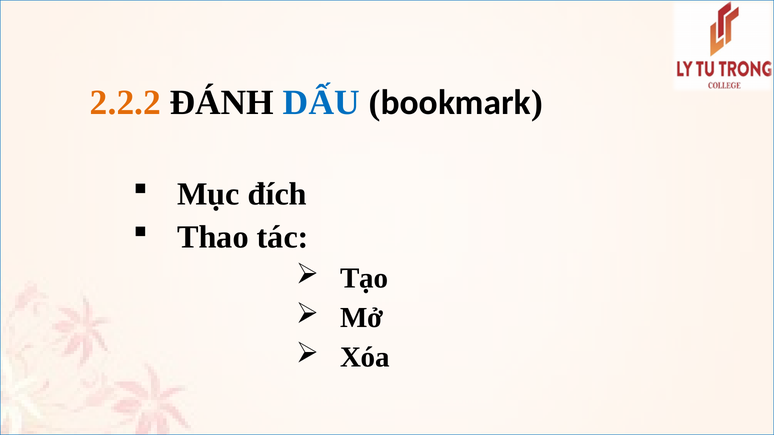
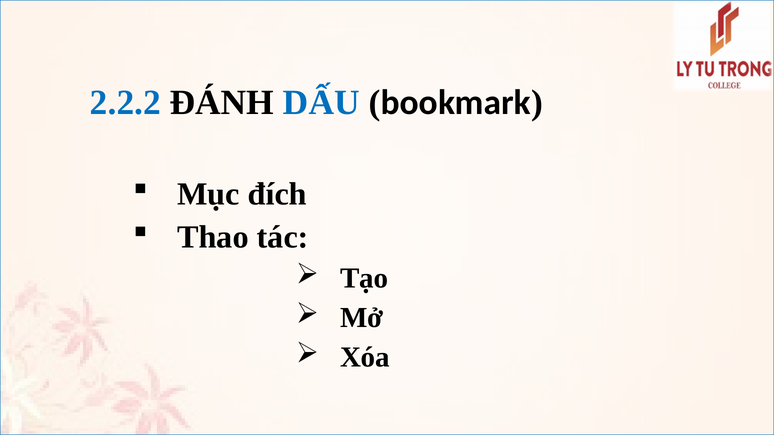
2.2.2 colour: orange -> blue
